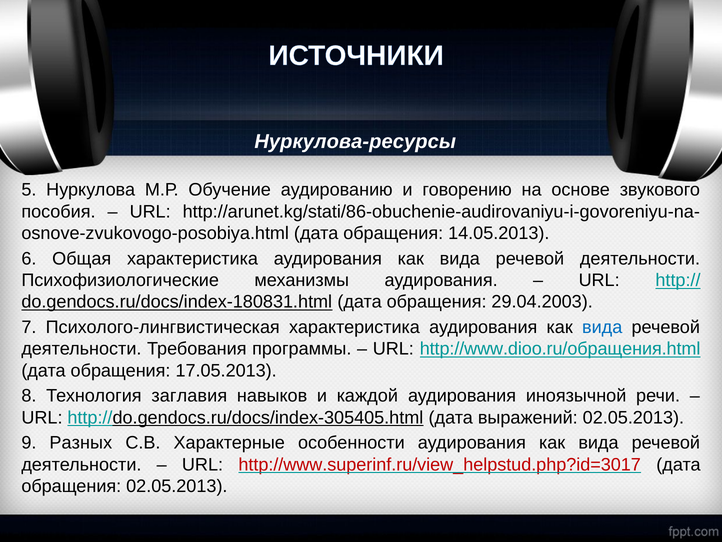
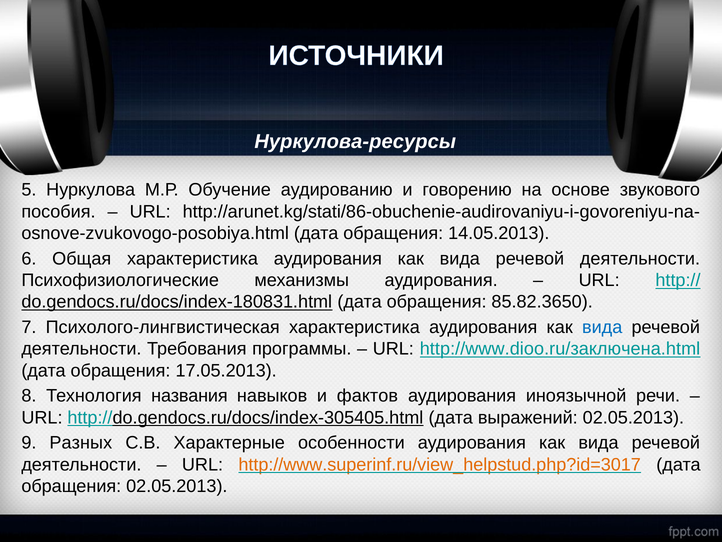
29.04.2003: 29.04.2003 -> 85.82.3650
http://www.dioo.ru/обращения.html: http://www.dioo.ru/обращения.html -> http://www.dioo.ru/заключена.html
заглавия: заглавия -> названия
каждой: каждой -> фактов
http://www.superinf.ru/view_helpstud.php?id=3017 colour: red -> orange
